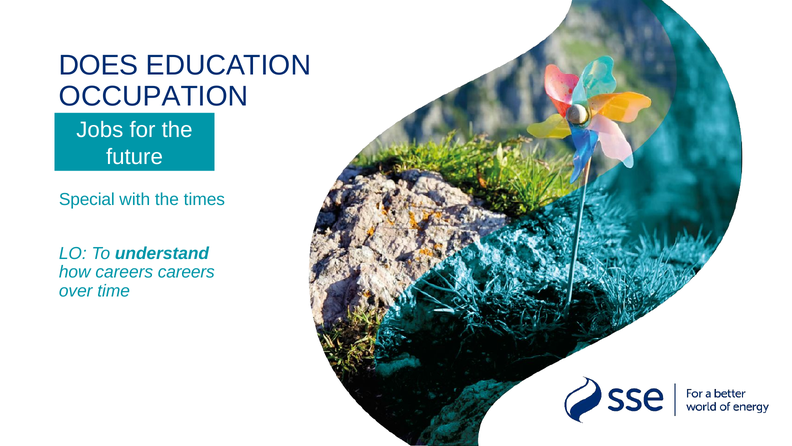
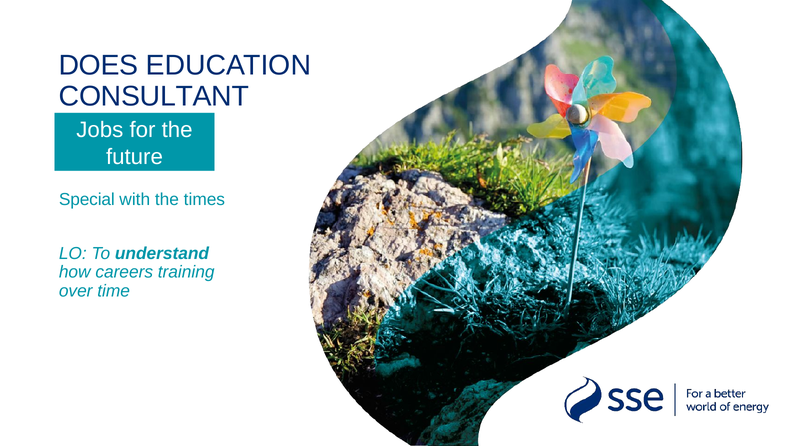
OCCUPATION: OCCUPATION -> CONSULTANT
careers careers: careers -> training
